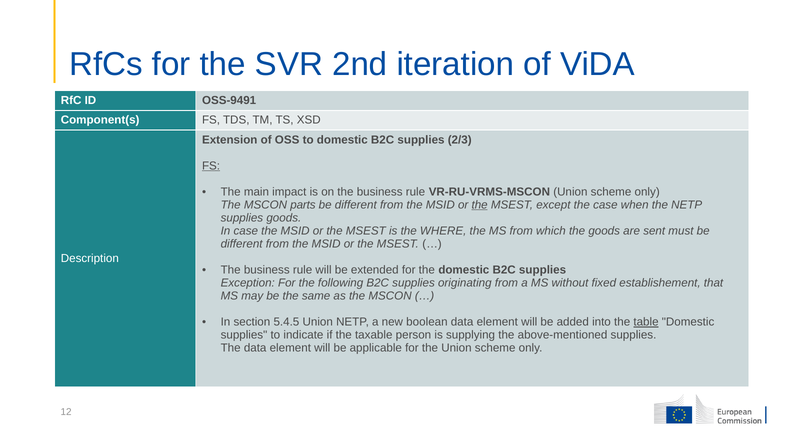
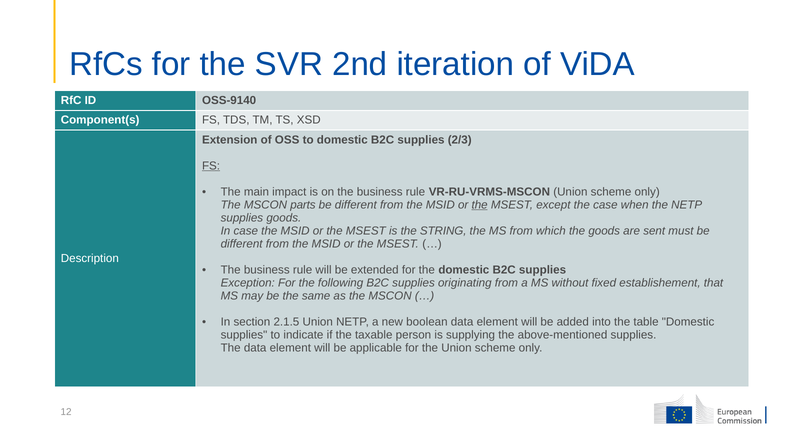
OSS-9491: OSS-9491 -> OSS-9140
WHERE: WHERE -> STRING
5.4.5: 5.4.5 -> 2.1.5
table underline: present -> none
